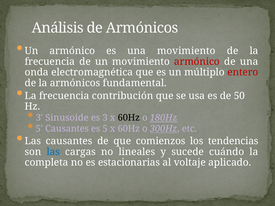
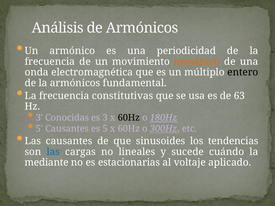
una movimiento: movimiento -> periodicidad
armónico at (197, 62) colour: red -> orange
entero colour: red -> black
contribución: contribución -> constitutivas
50: 50 -> 63
Sinusoide: Sinusoide -> Conocidas
comienzos: comienzos -> sinusoides
completa: completa -> mediante
